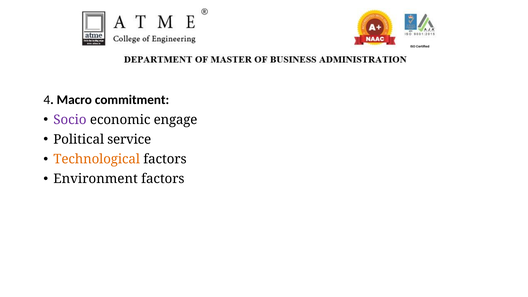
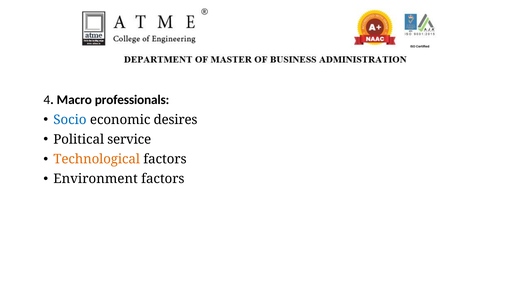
commitment: commitment -> professionals
Socio colour: purple -> blue
engage: engage -> desires
